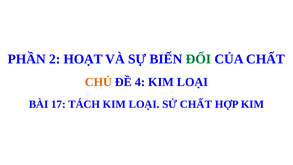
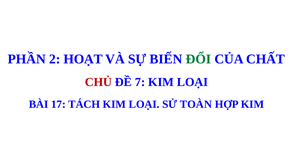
CHỦ colour: orange -> red
4: 4 -> 7
SỬ CHẤT: CHẤT -> TOÀN
